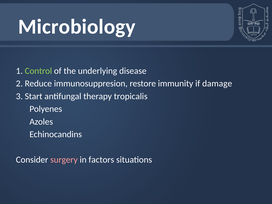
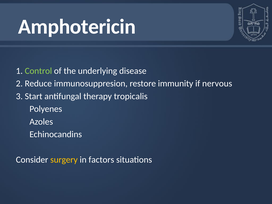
Microbiology: Microbiology -> Amphotericin
damage: damage -> nervous
surgery colour: pink -> yellow
